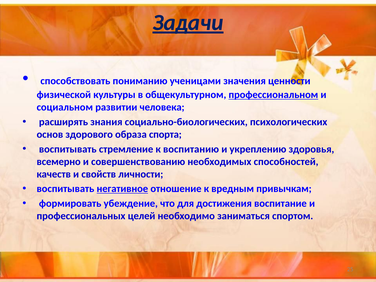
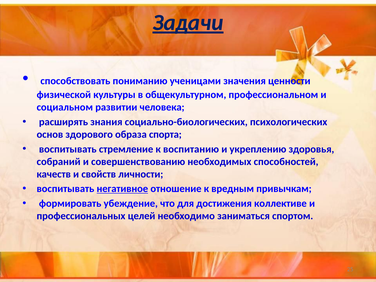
профессиональном underline: present -> none
всемерно: всемерно -> собраний
воспитание: воспитание -> коллективе
